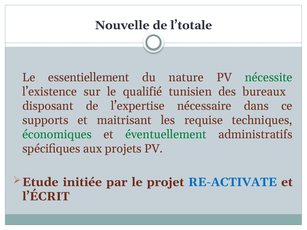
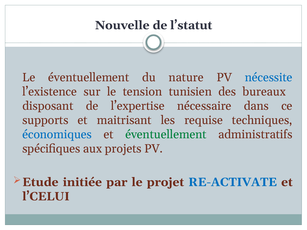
l’totale: l’totale -> l’statut
Le essentiellement: essentiellement -> éventuellement
nécessite colour: green -> blue
qualifié: qualifié -> tension
économiques colour: green -> blue
l’ÉCRIT: l’ÉCRIT -> l’CELUI
